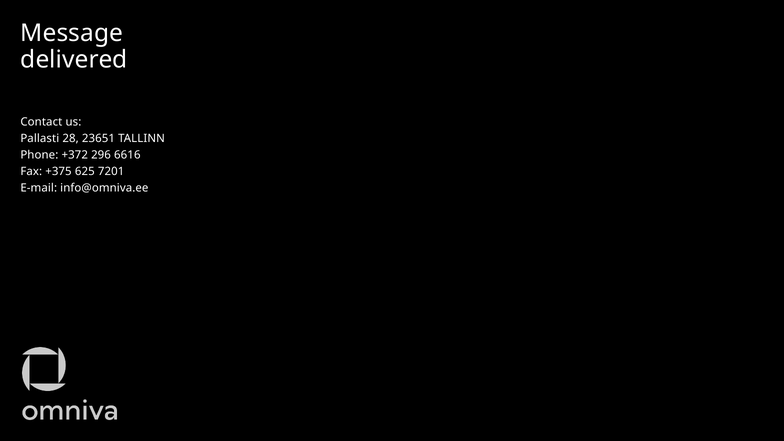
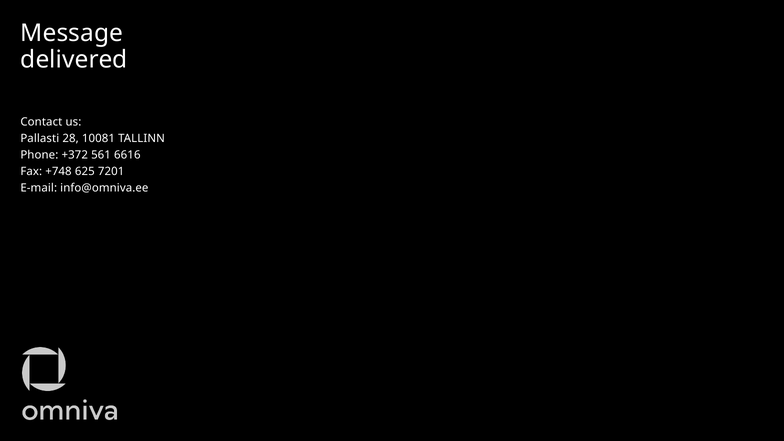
23651: 23651 -> 10081
296: 296 -> 561
+375: +375 -> +748
